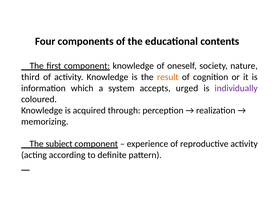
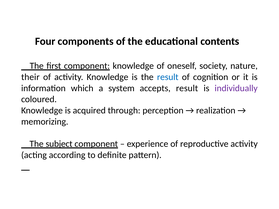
third: third -> their
result at (168, 77) colour: orange -> blue
accepts urged: urged -> result
